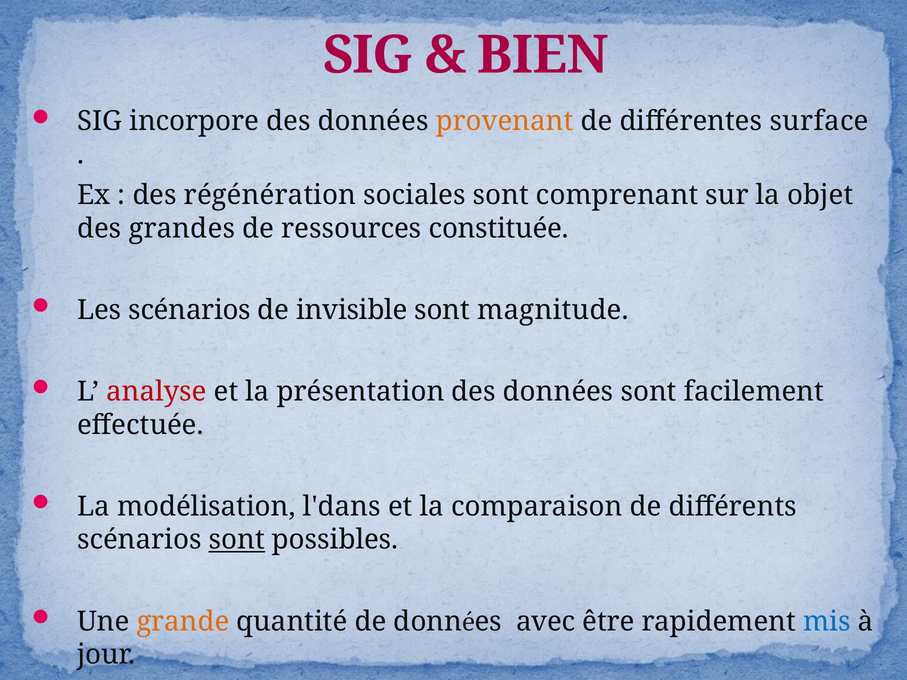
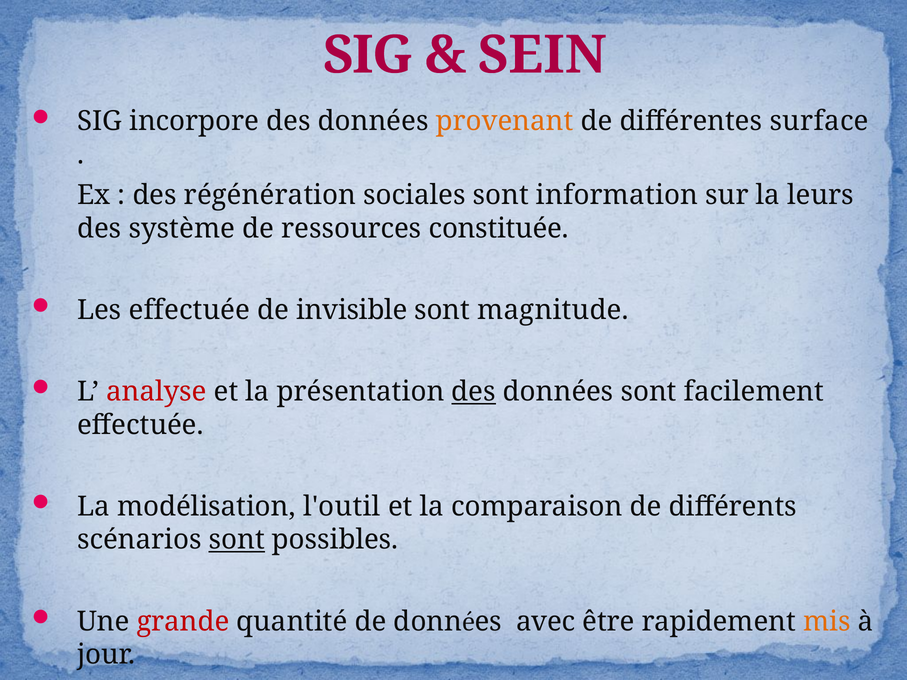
BIEN: BIEN -> SEIN
comprenant: comprenant -> information
objet: objet -> leurs
grandes: grandes -> système
Les scénarios: scénarios -> effectuée
des at (474, 392) underline: none -> present
l'dans: l'dans -> l'outil
grande at (183, 622) colour: orange -> red
mis colour: blue -> orange
